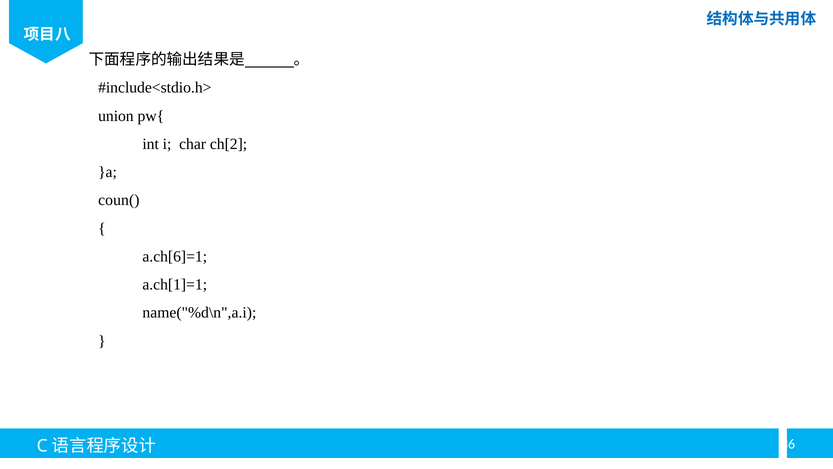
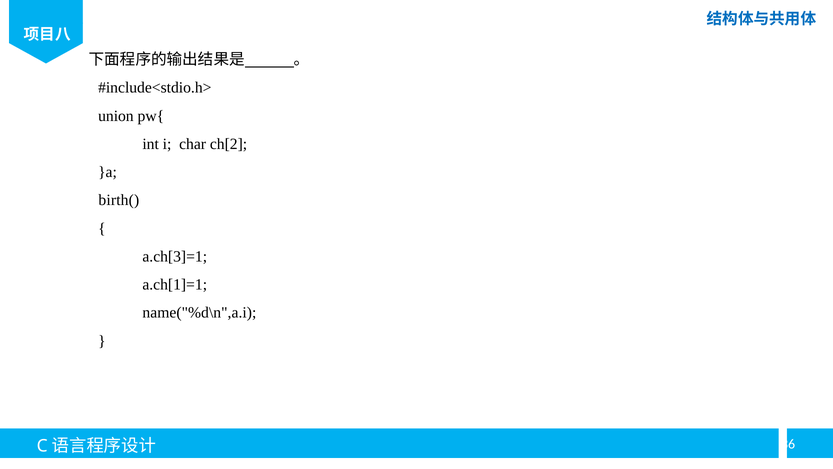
coun(: coun( -> birth(
a.ch[6]=1: a.ch[6]=1 -> a.ch[3]=1
